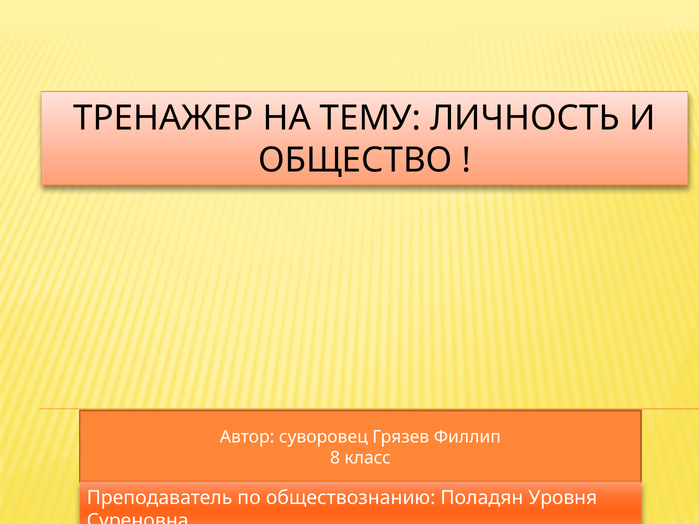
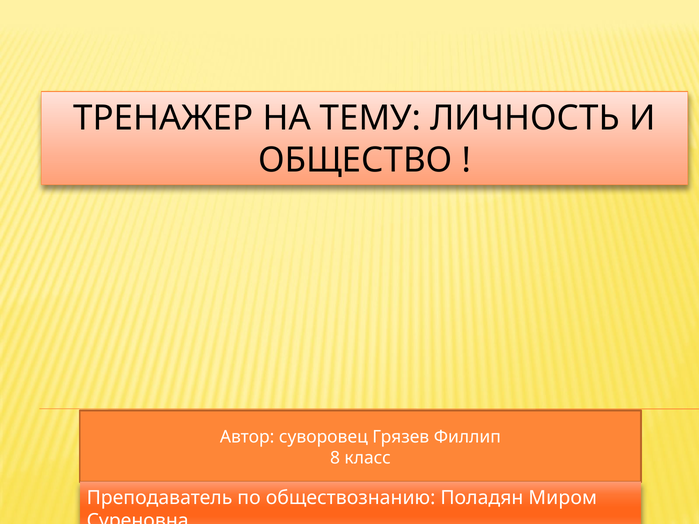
Уровня: Уровня -> Миром
